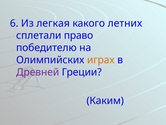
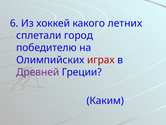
легкая: легкая -> хоккей
право: право -> город
играх colour: orange -> red
